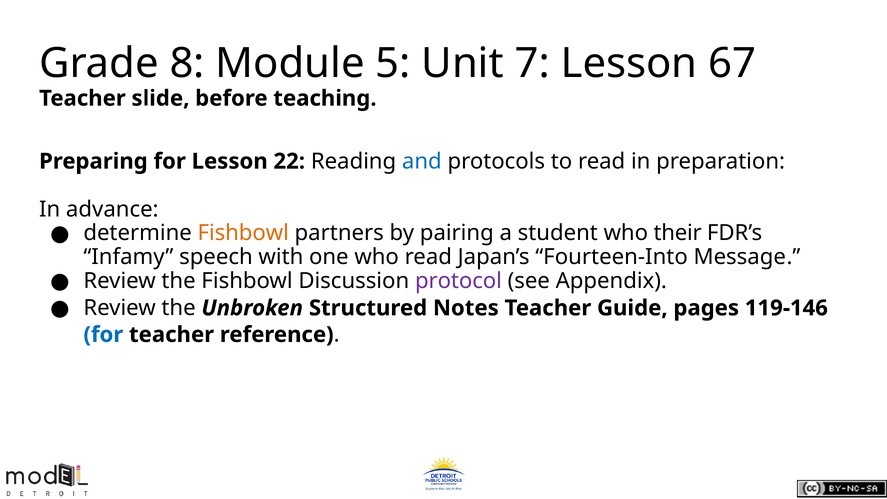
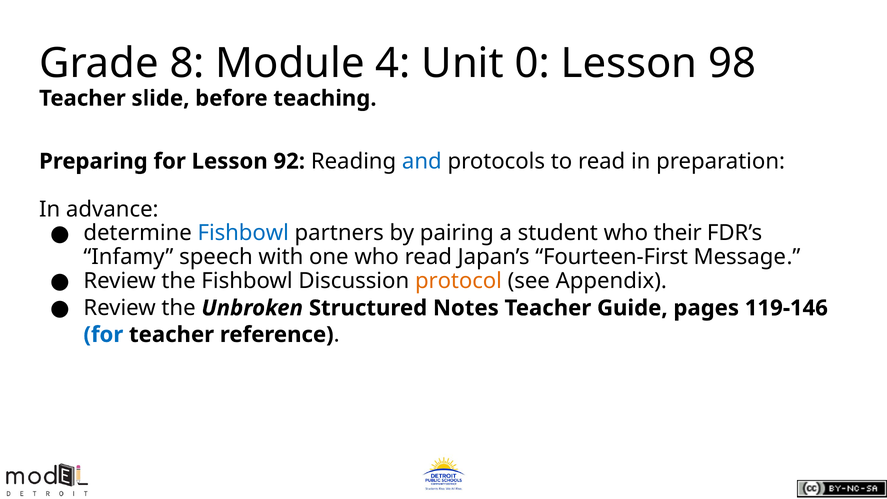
5: 5 -> 4
7: 7 -> 0
67: 67 -> 98
22: 22 -> 92
Fishbowl at (243, 233) colour: orange -> blue
Fourteen-Into: Fourteen-Into -> Fourteen-First
protocol colour: purple -> orange
